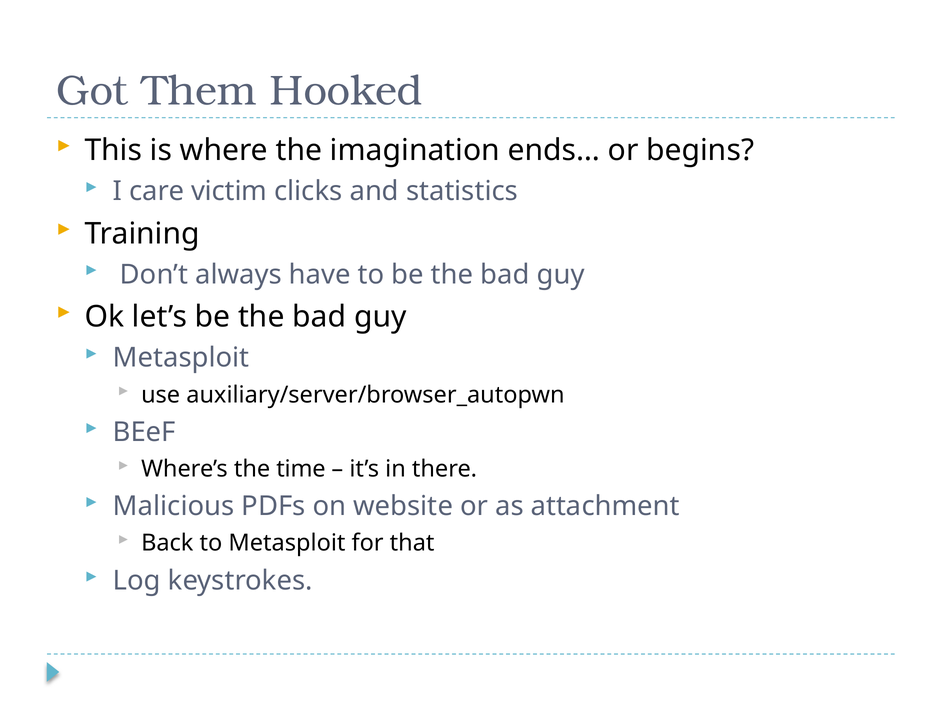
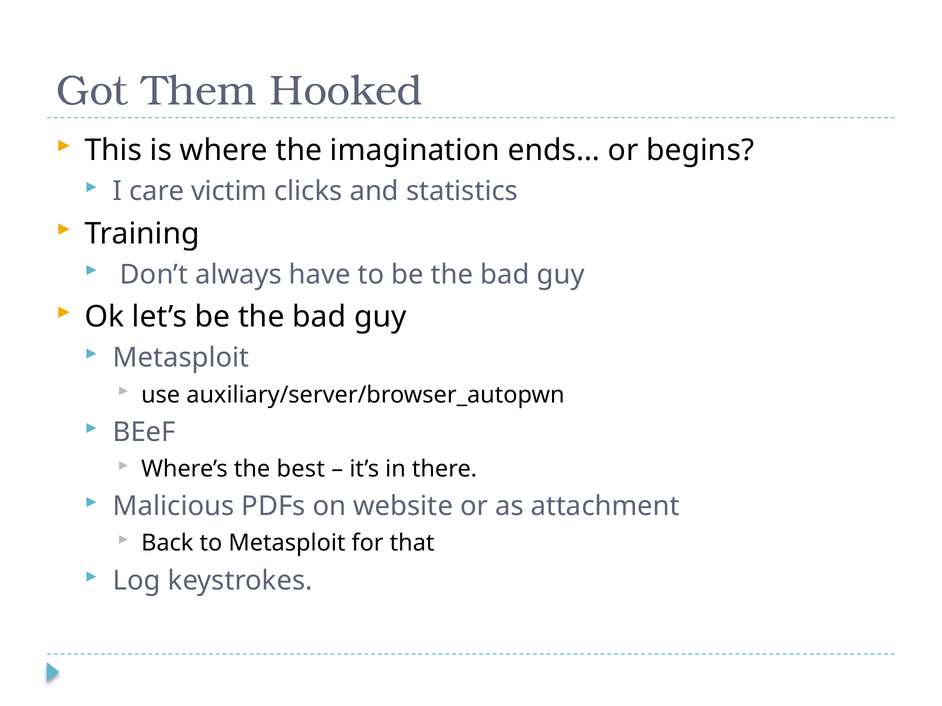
time: time -> best
